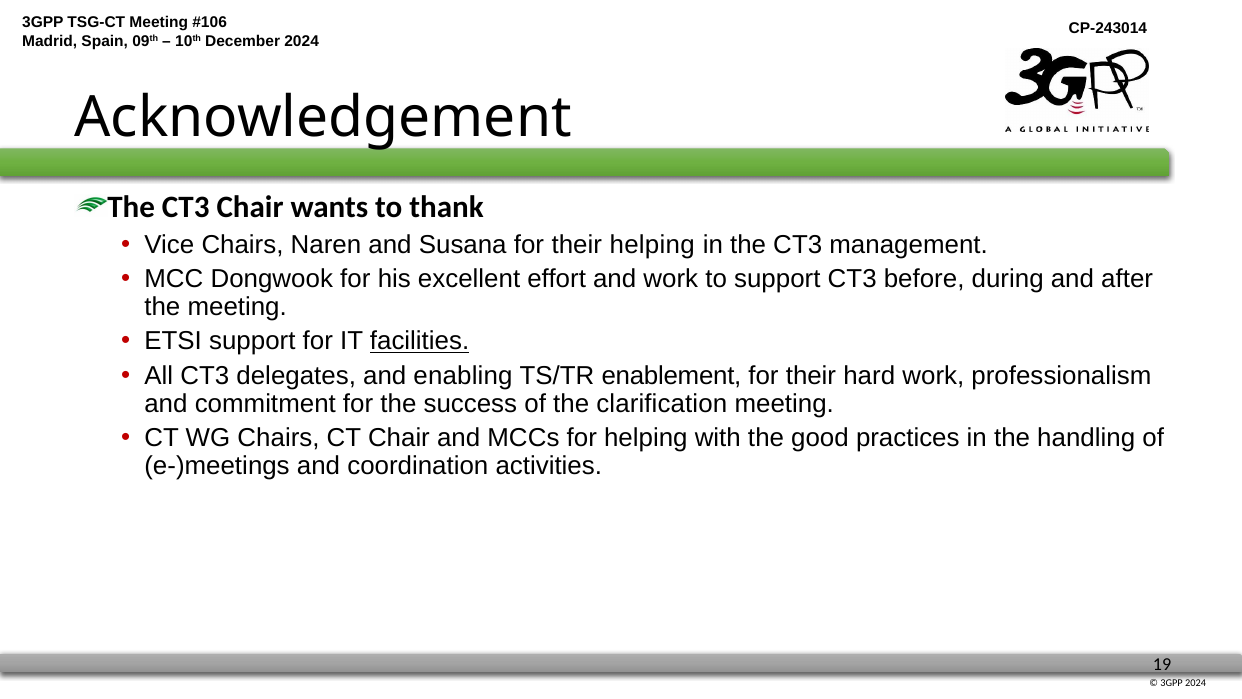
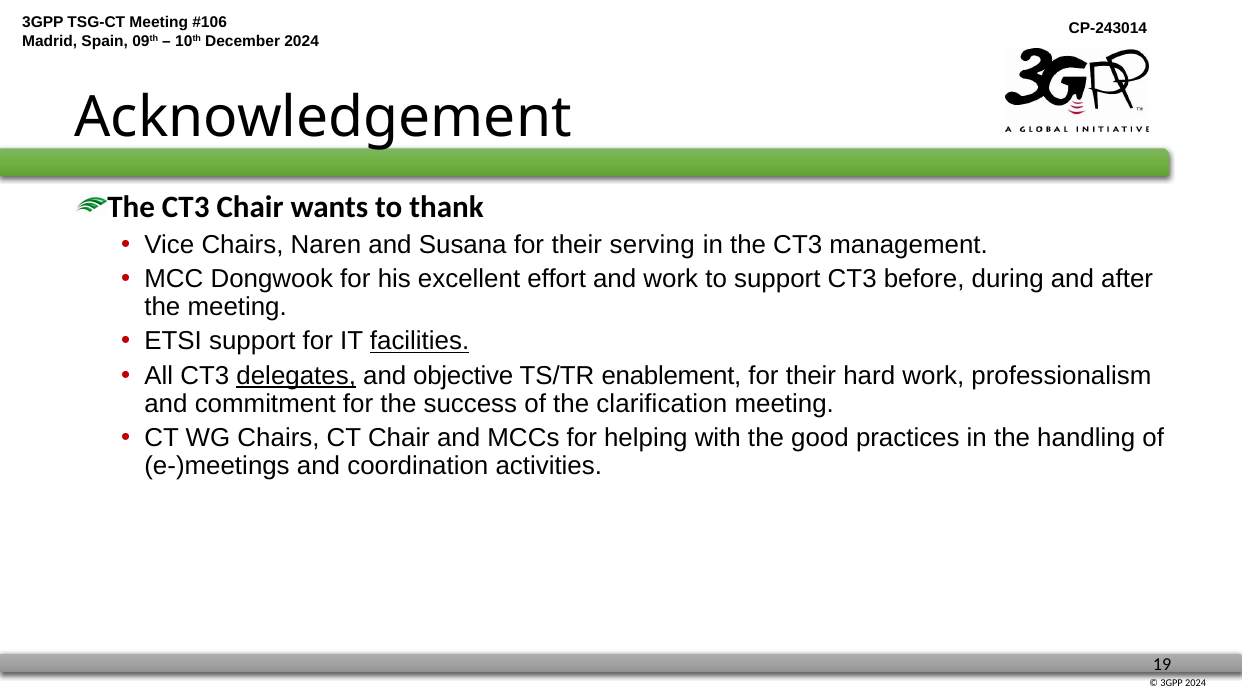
their helping: helping -> serving
delegates underline: none -> present
enabling: enabling -> objective
